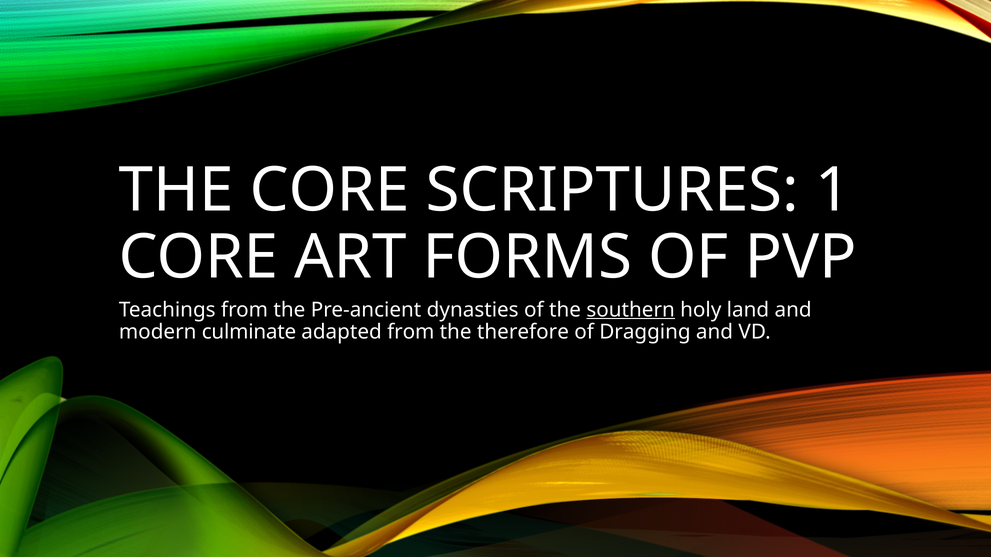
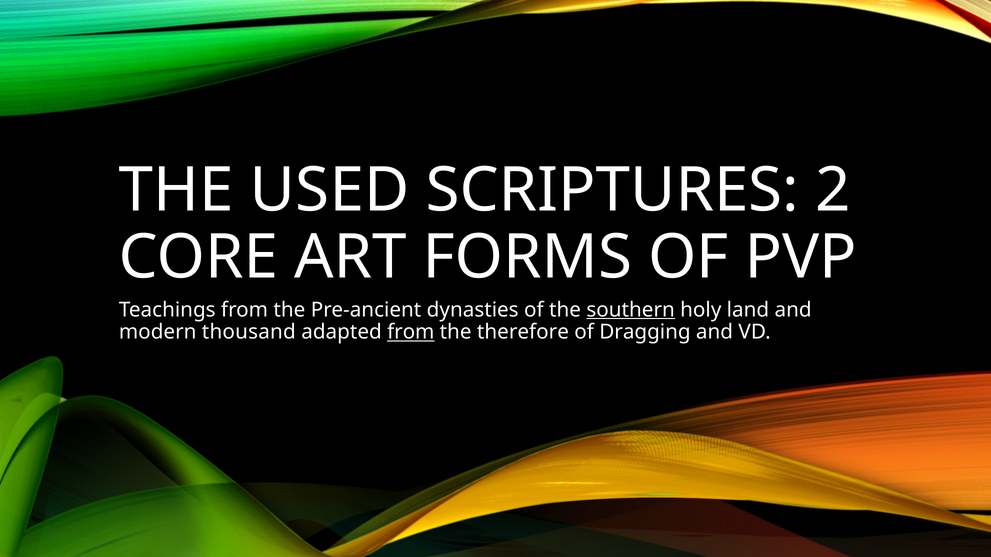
THE CORE: CORE -> USED
1: 1 -> 2
culminate: culminate -> thousand
from at (411, 332) underline: none -> present
